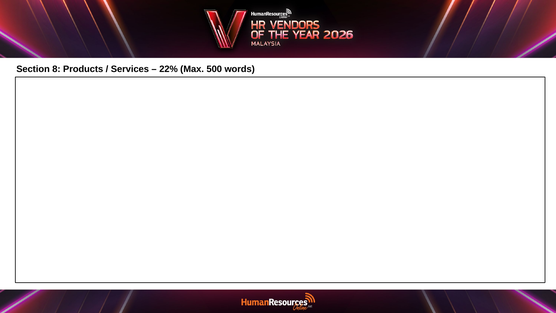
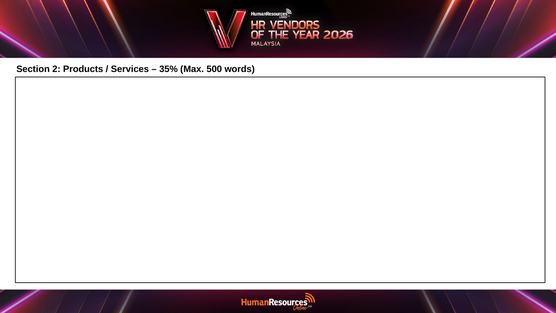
8: 8 -> 2
22%: 22% -> 35%
